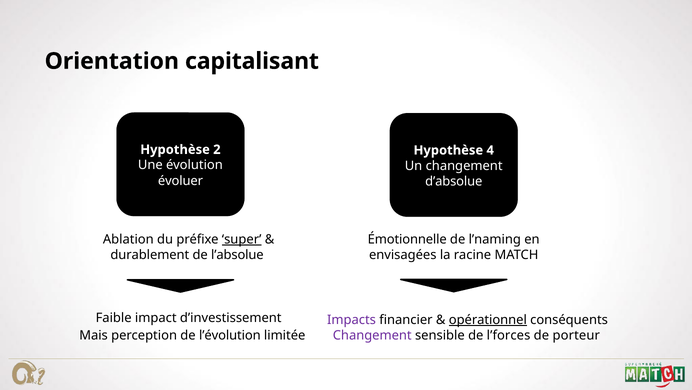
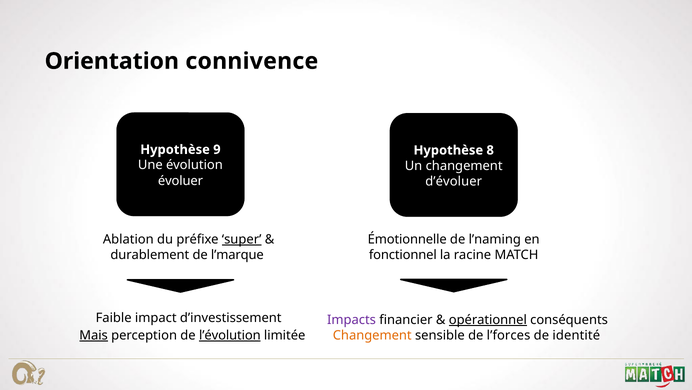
capitalisant: capitalisant -> connivence
2: 2 -> 9
4: 4 -> 8
d’absolue: d’absolue -> d’évoluer
l’absolue: l’absolue -> l’marque
envisagées: envisagées -> fonctionnel
Mais underline: none -> present
l’évolution underline: none -> present
Changement at (372, 335) colour: purple -> orange
porteur: porteur -> identité
